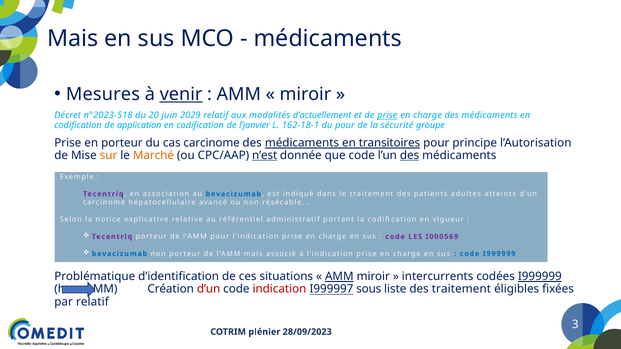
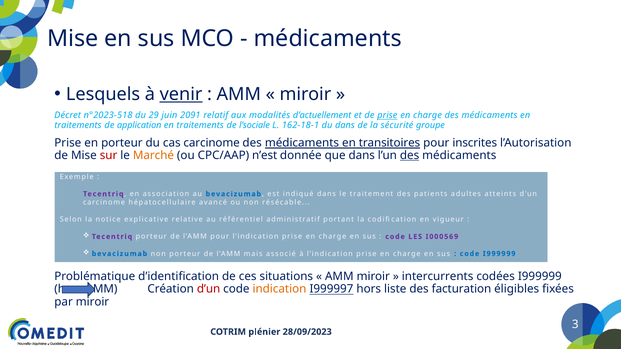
Mais at (73, 39): Mais -> Mise
Mesures: Mesures -> Lesquels
20: 20 -> 29
2029: 2029 -> 2091
codification at (78, 125): codification -> traitements
codification at (200, 125): codification -> traitements
l’janvier: l’janvier -> l’sociale
du pour: pour -> dans
principe: principe -> inscrites
sur colour: orange -> red
n’est underline: present -> none
que code: code -> dans
AMM at (339, 277) underline: present -> none
I999999 at (540, 277) underline: present -> none
indication colour: red -> orange
I999997 sous: sous -> hors
des traitement: traitement -> facturation
par relatif: relatif -> miroir
